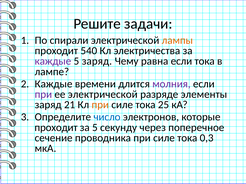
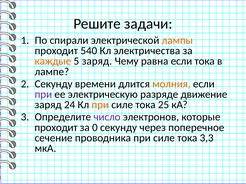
каждые at (53, 61) colour: purple -> orange
Каждые at (54, 84): Каждые -> Секунду
молния colour: purple -> orange
ее электрической: электрической -> электрическую
элементы: элементы -> движение
21: 21 -> 24
число colour: blue -> purple
за 5: 5 -> 0
0,3: 0,3 -> 3,3
